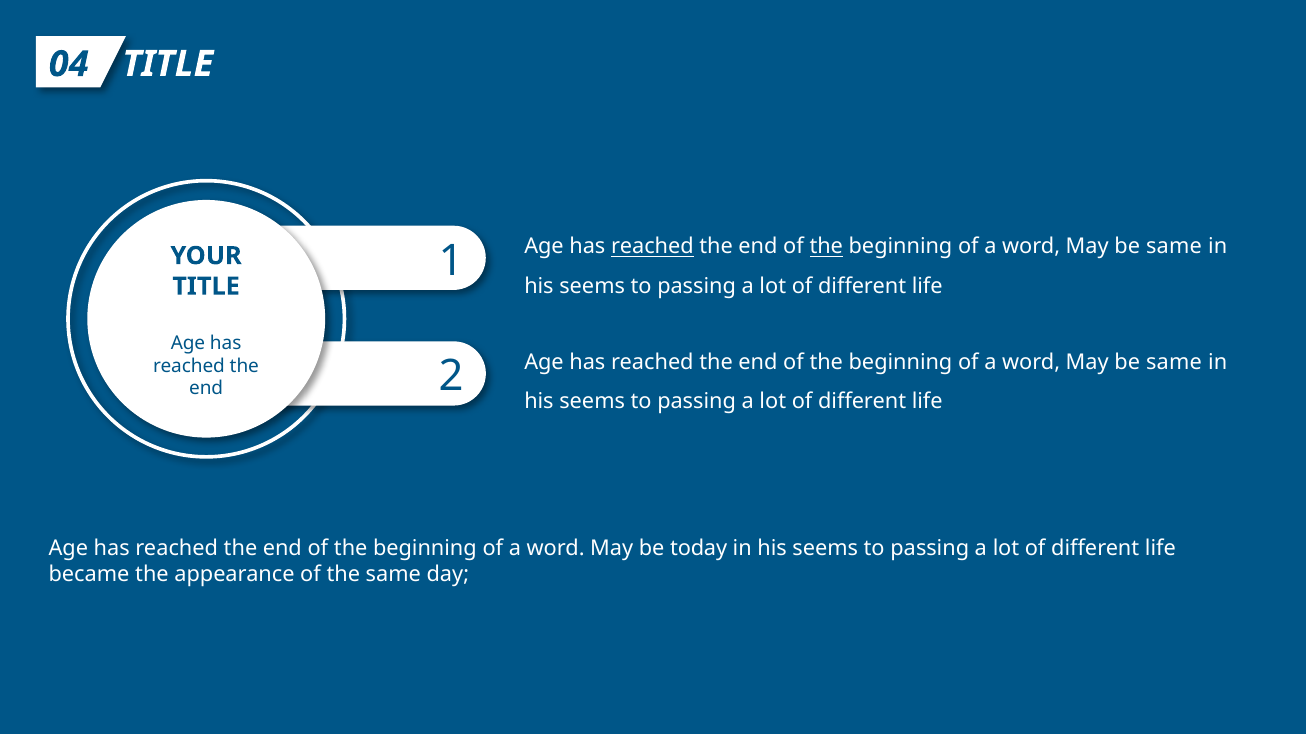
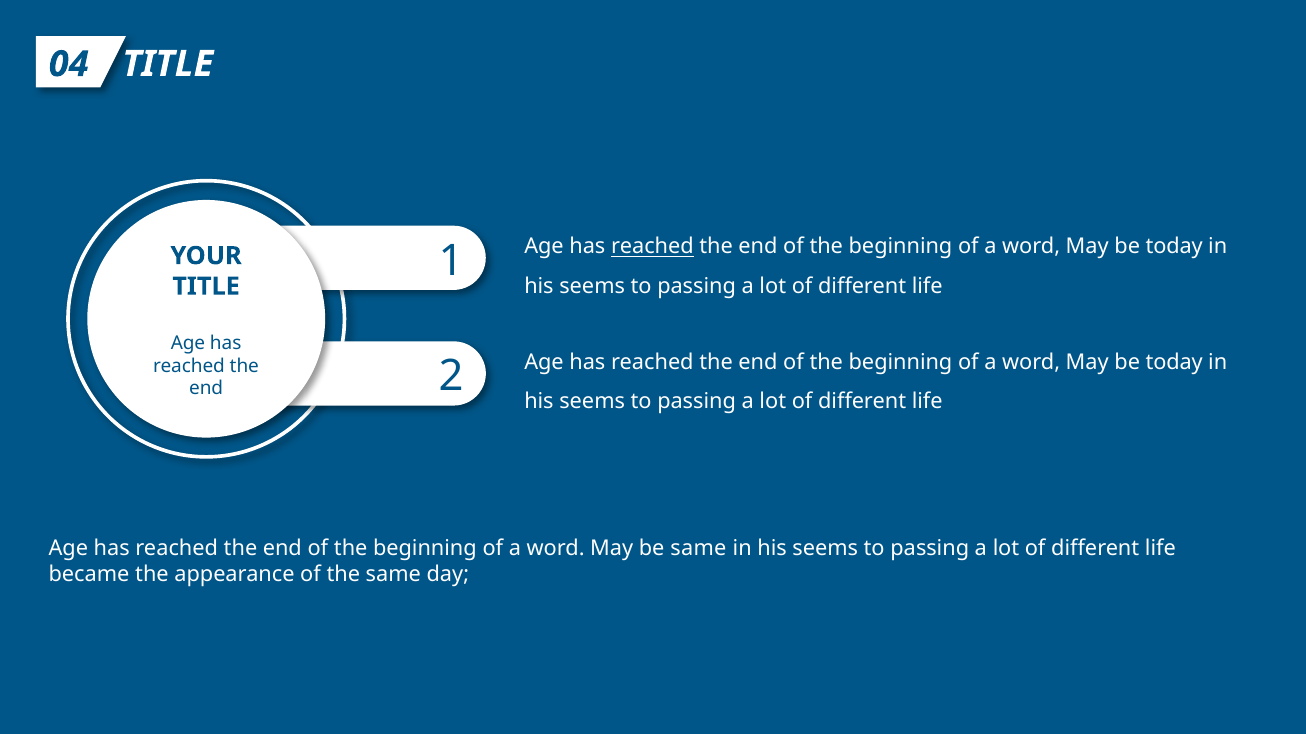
the at (826, 247) underline: present -> none
same at (1174, 247): same -> today
same at (1174, 363): same -> today
be today: today -> same
